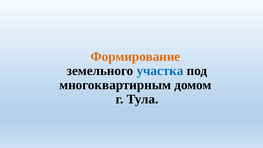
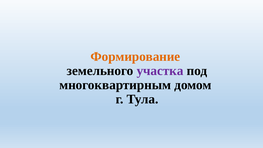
участка colour: blue -> purple
